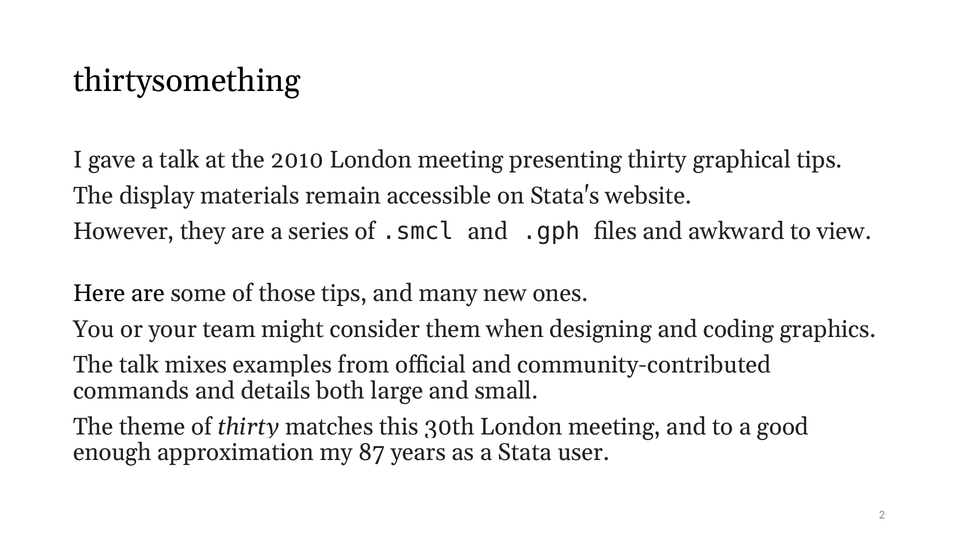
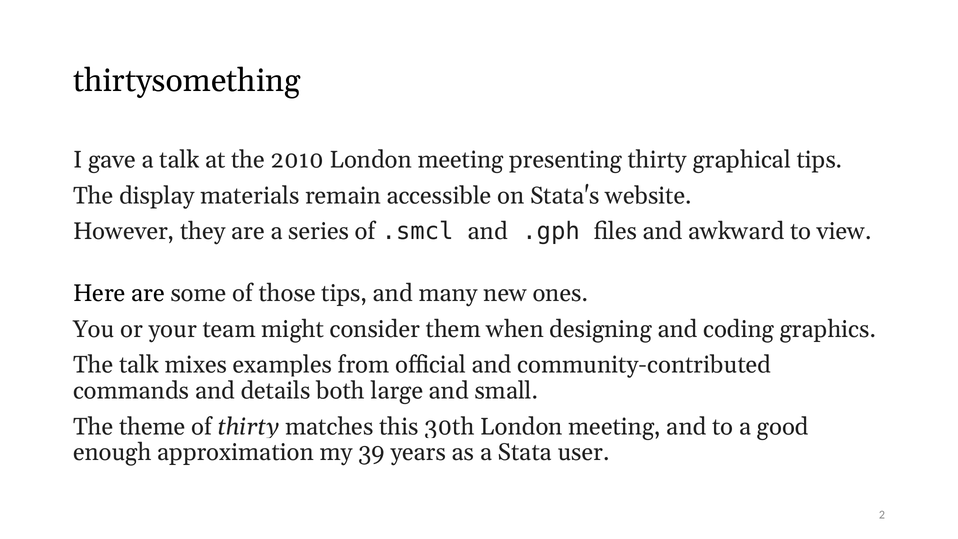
87: 87 -> 39
